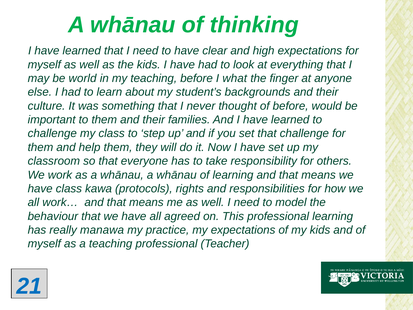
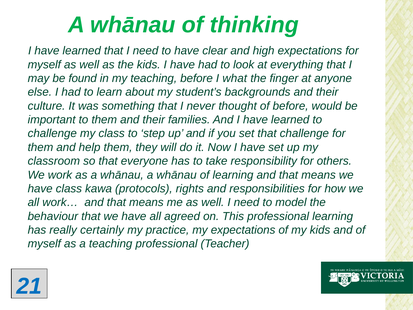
world: world -> found
manawa: manawa -> certainly
